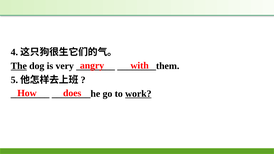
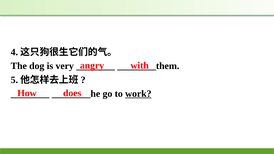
The underline: present -> none
